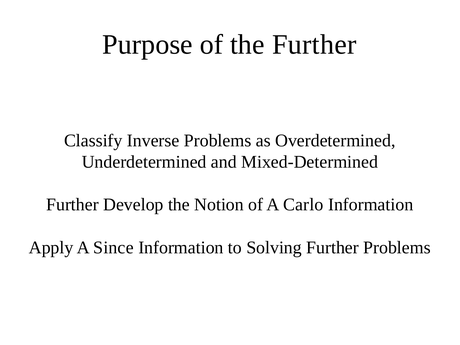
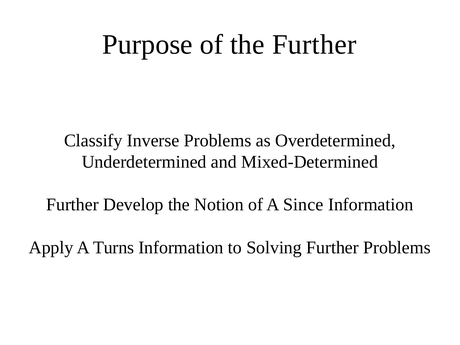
Carlo: Carlo -> Since
Since: Since -> Turns
